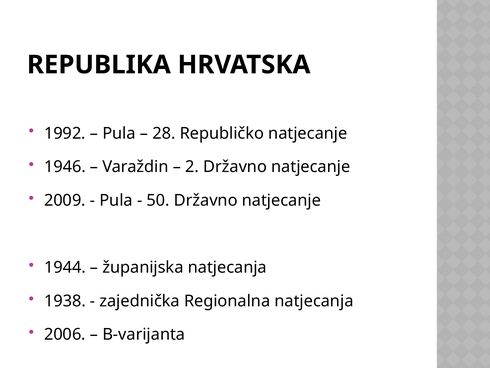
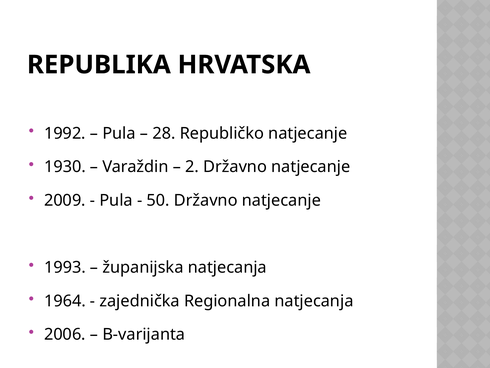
1946: 1946 -> 1930
1944: 1944 -> 1993
1938: 1938 -> 1964
